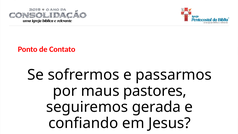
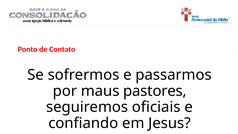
gerada: gerada -> oficiais
